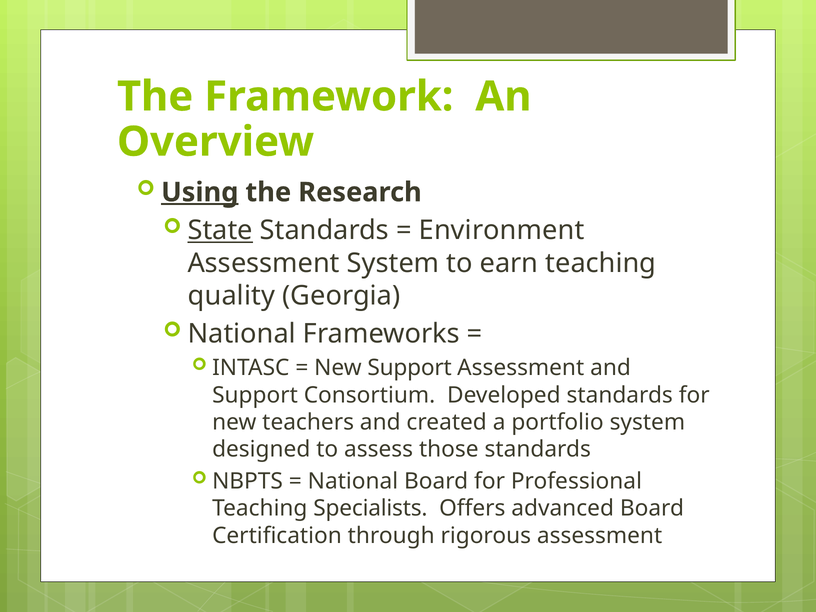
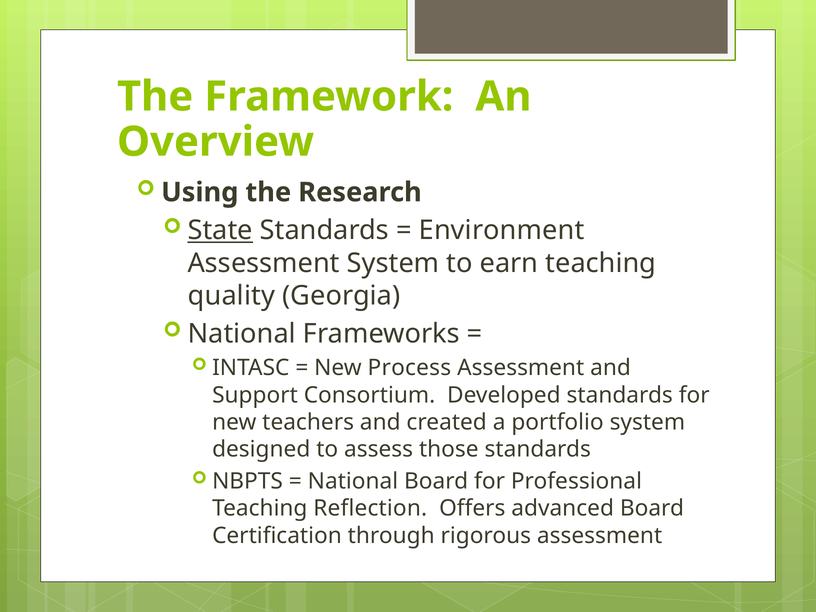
Using underline: present -> none
New Support: Support -> Process
Specialists: Specialists -> Reflection
